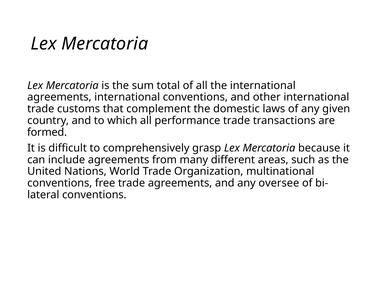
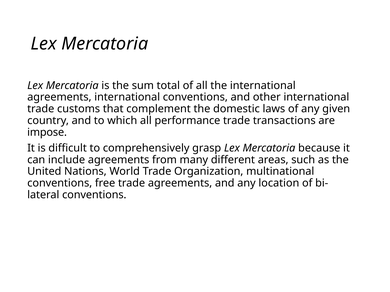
formed: formed -> impose
oversee: oversee -> location
